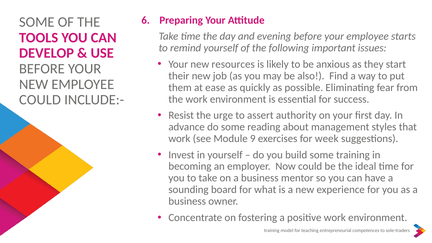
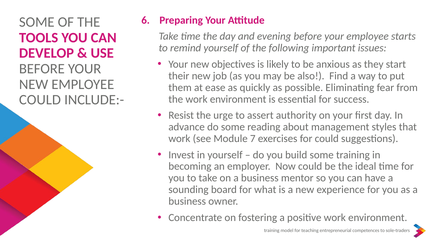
resources: resources -> objectives
9: 9 -> 7
for week: week -> could
